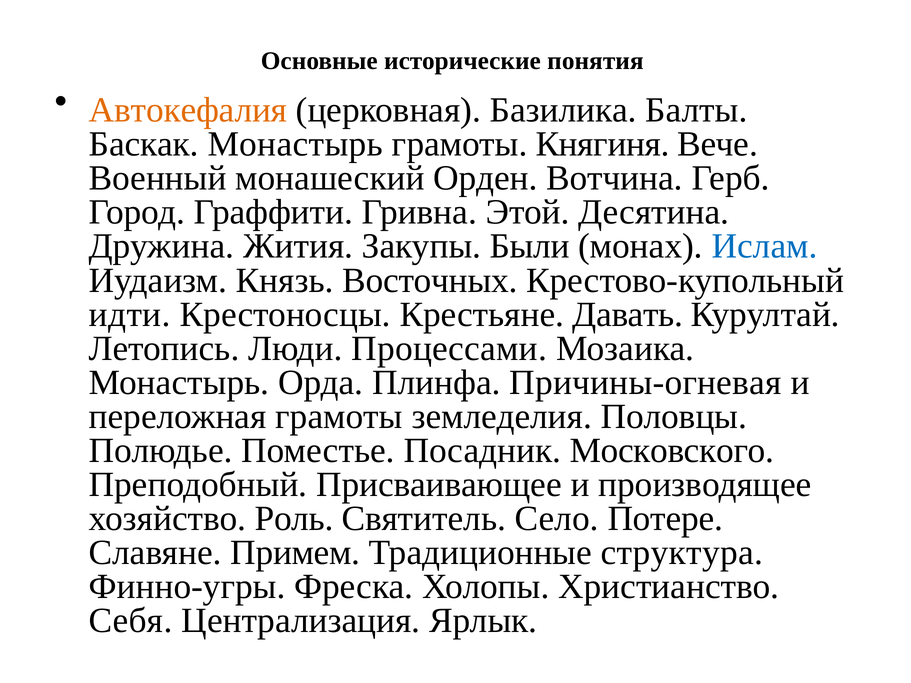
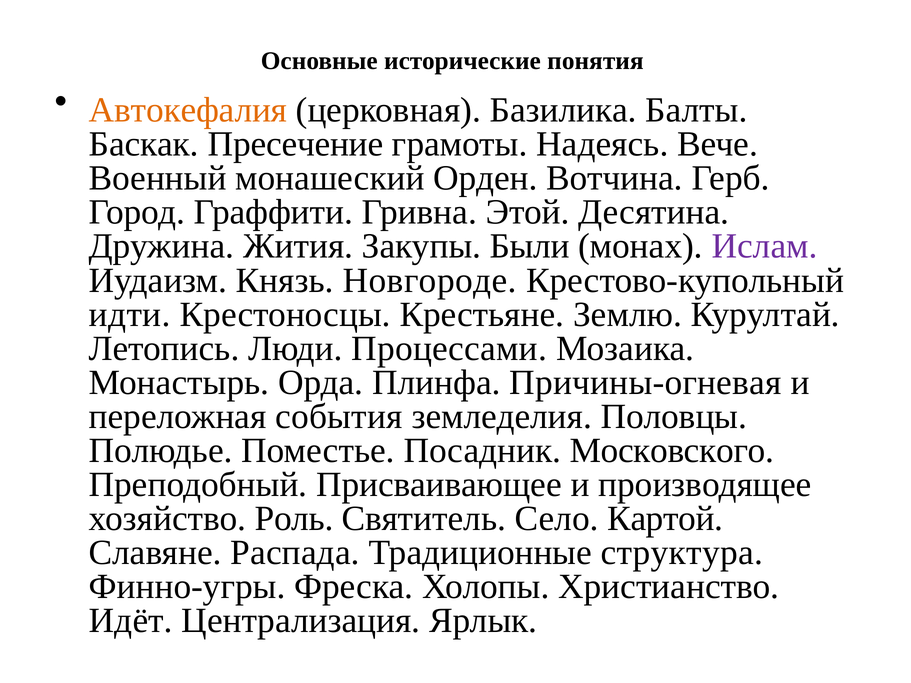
Баскак Монастырь: Монастырь -> Пресечение
Княгиня: Княгиня -> Надеясь
Ислам colour: blue -> purple
Восточных: Восточных -> Новгороде
Давать: Давать -> Землю
переложная грамоты: грамоты -> события
Потере: Потере -> Картой
Примем: Примем -> Распада
Себя: Себя -> Идёт
